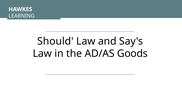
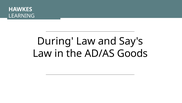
Should: Should -> During
